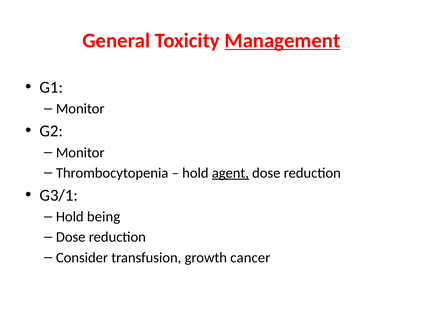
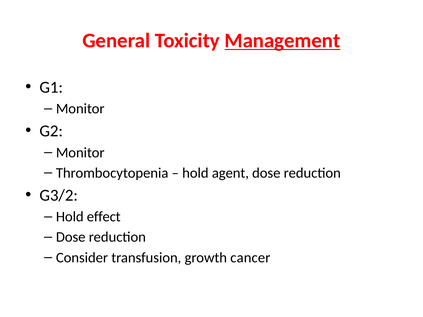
agent underline: present -> none
G3/1: G3/1 -> G3/2
being: being -> effect
